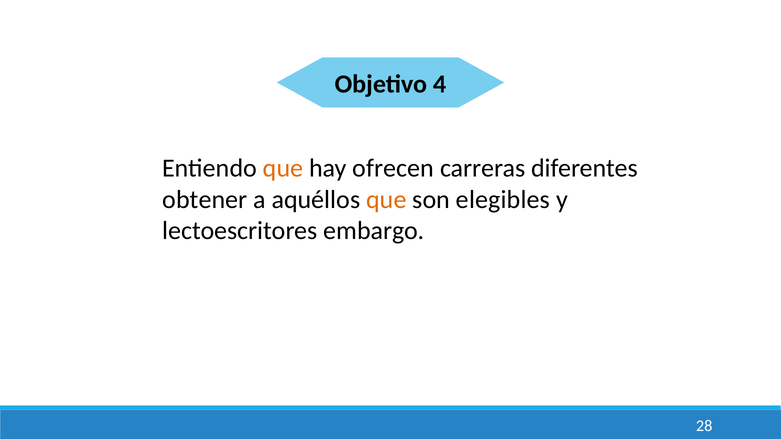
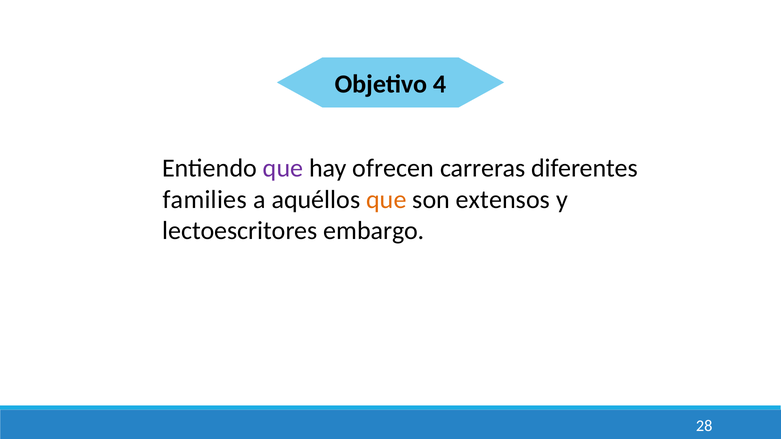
que at (283, 168) colour: orange -> purple
obtener: obtener -> families
elegibles: elegibles -> extensos
